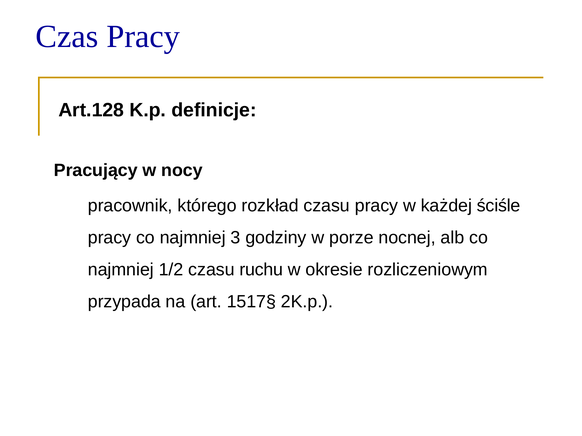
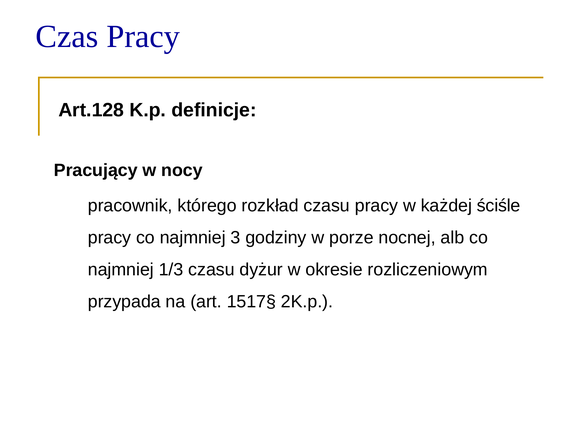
1/2: 1/2 -> 1/3
ruchu: ruchu -> dyżur
